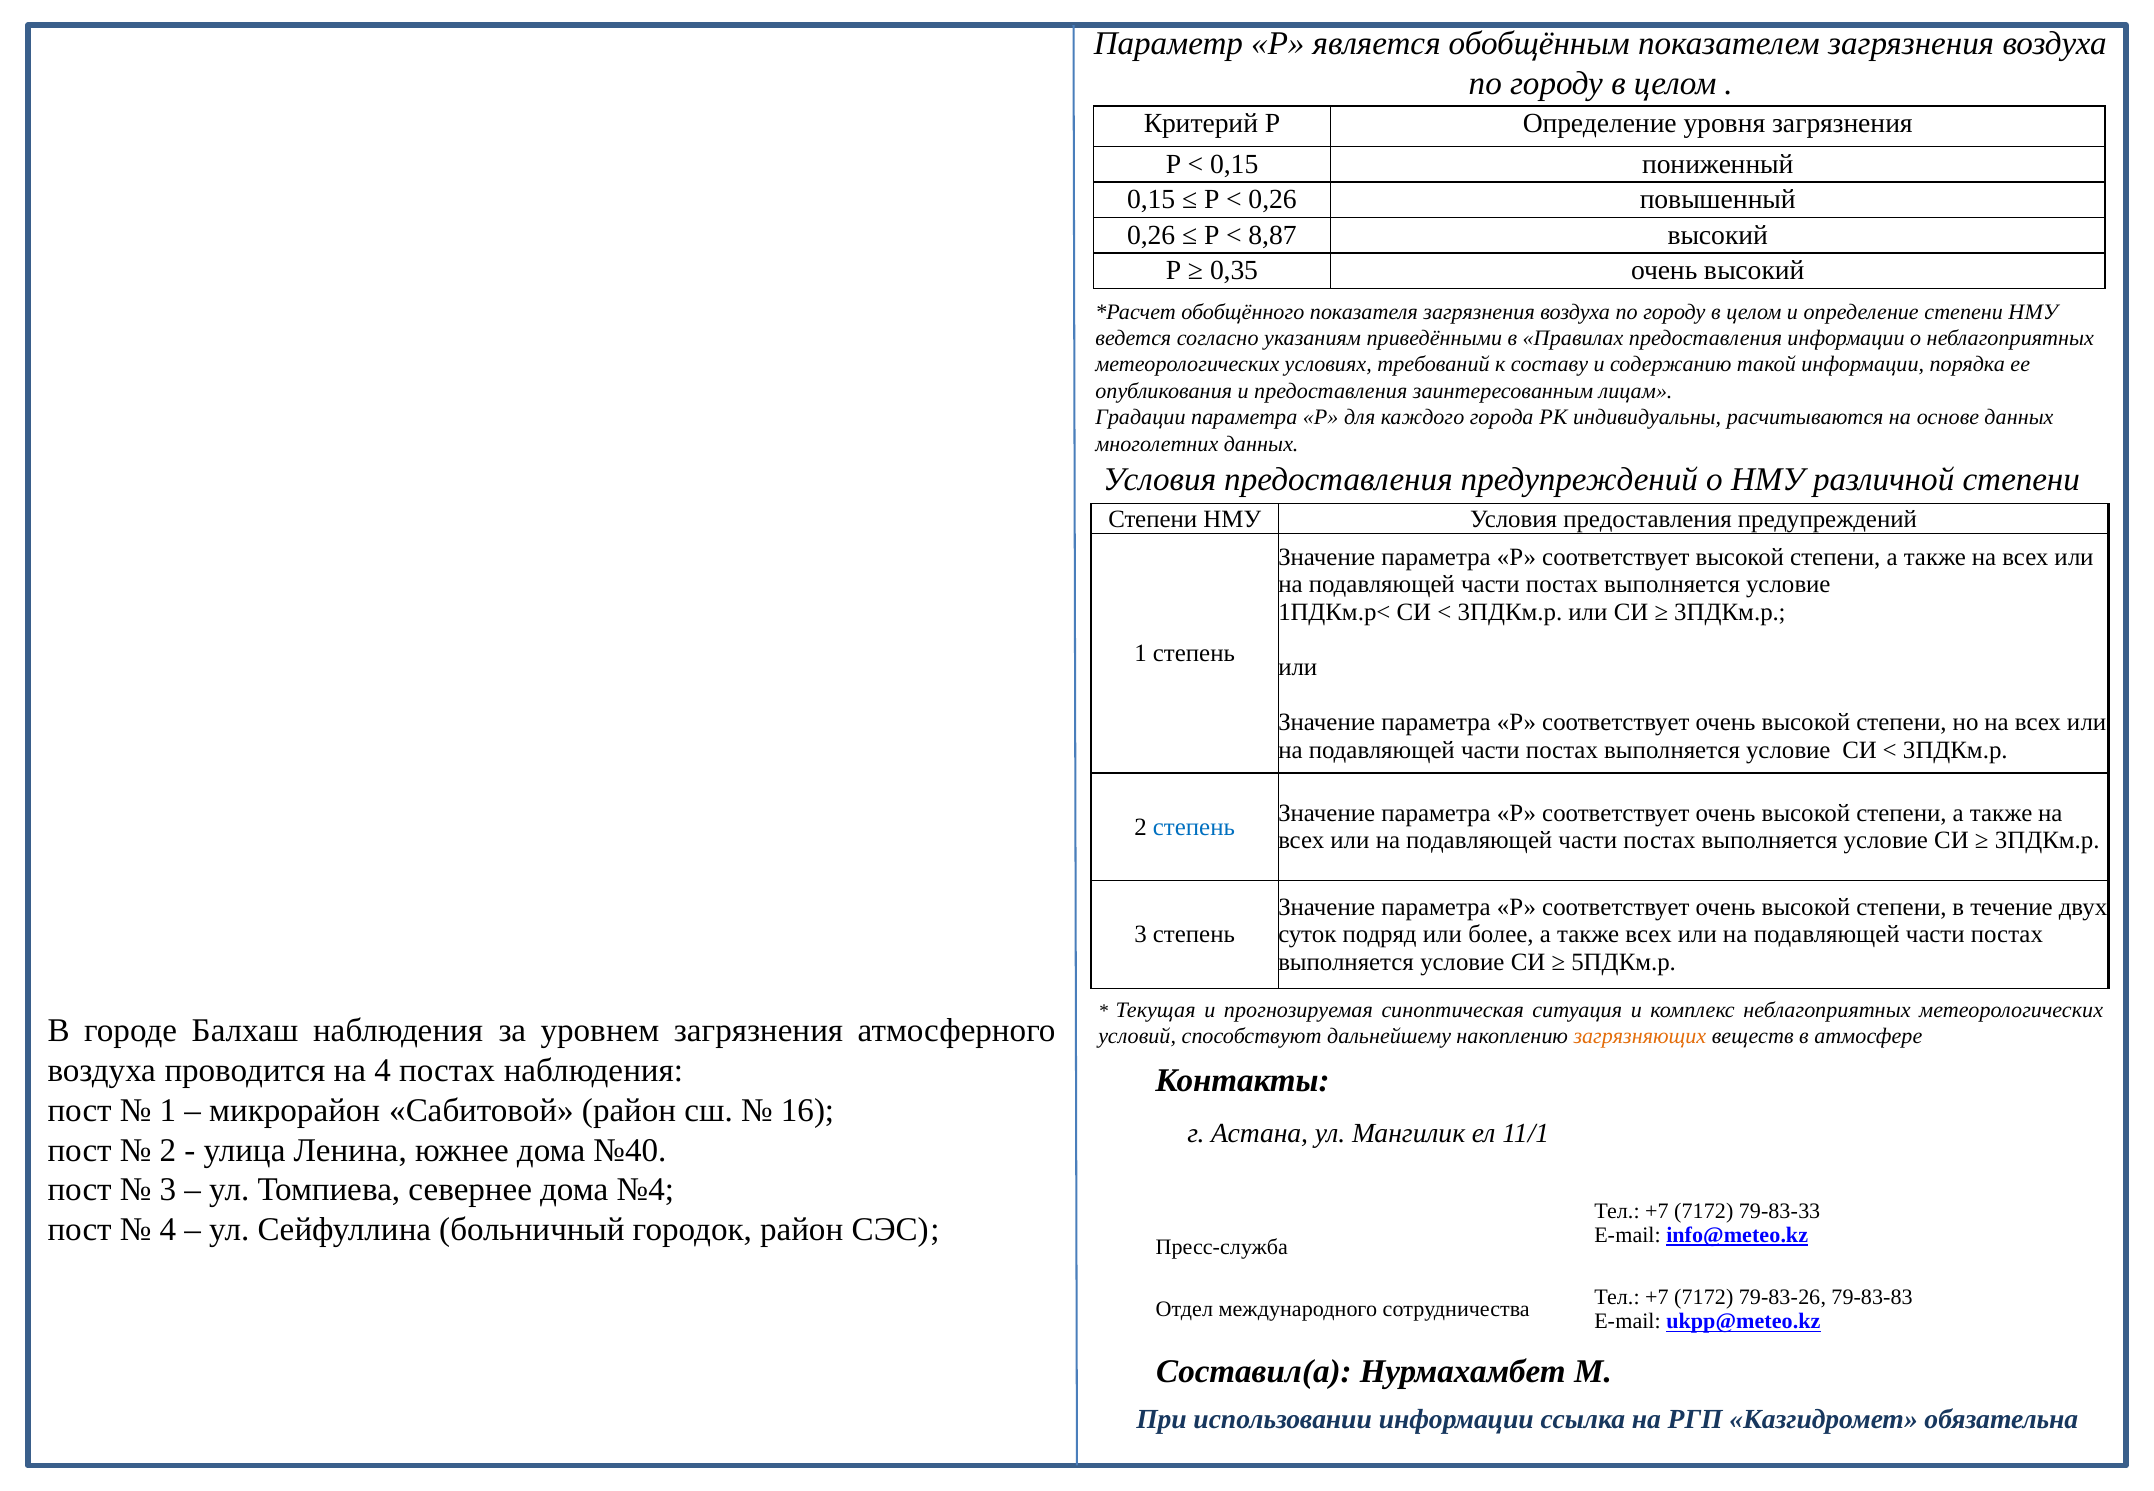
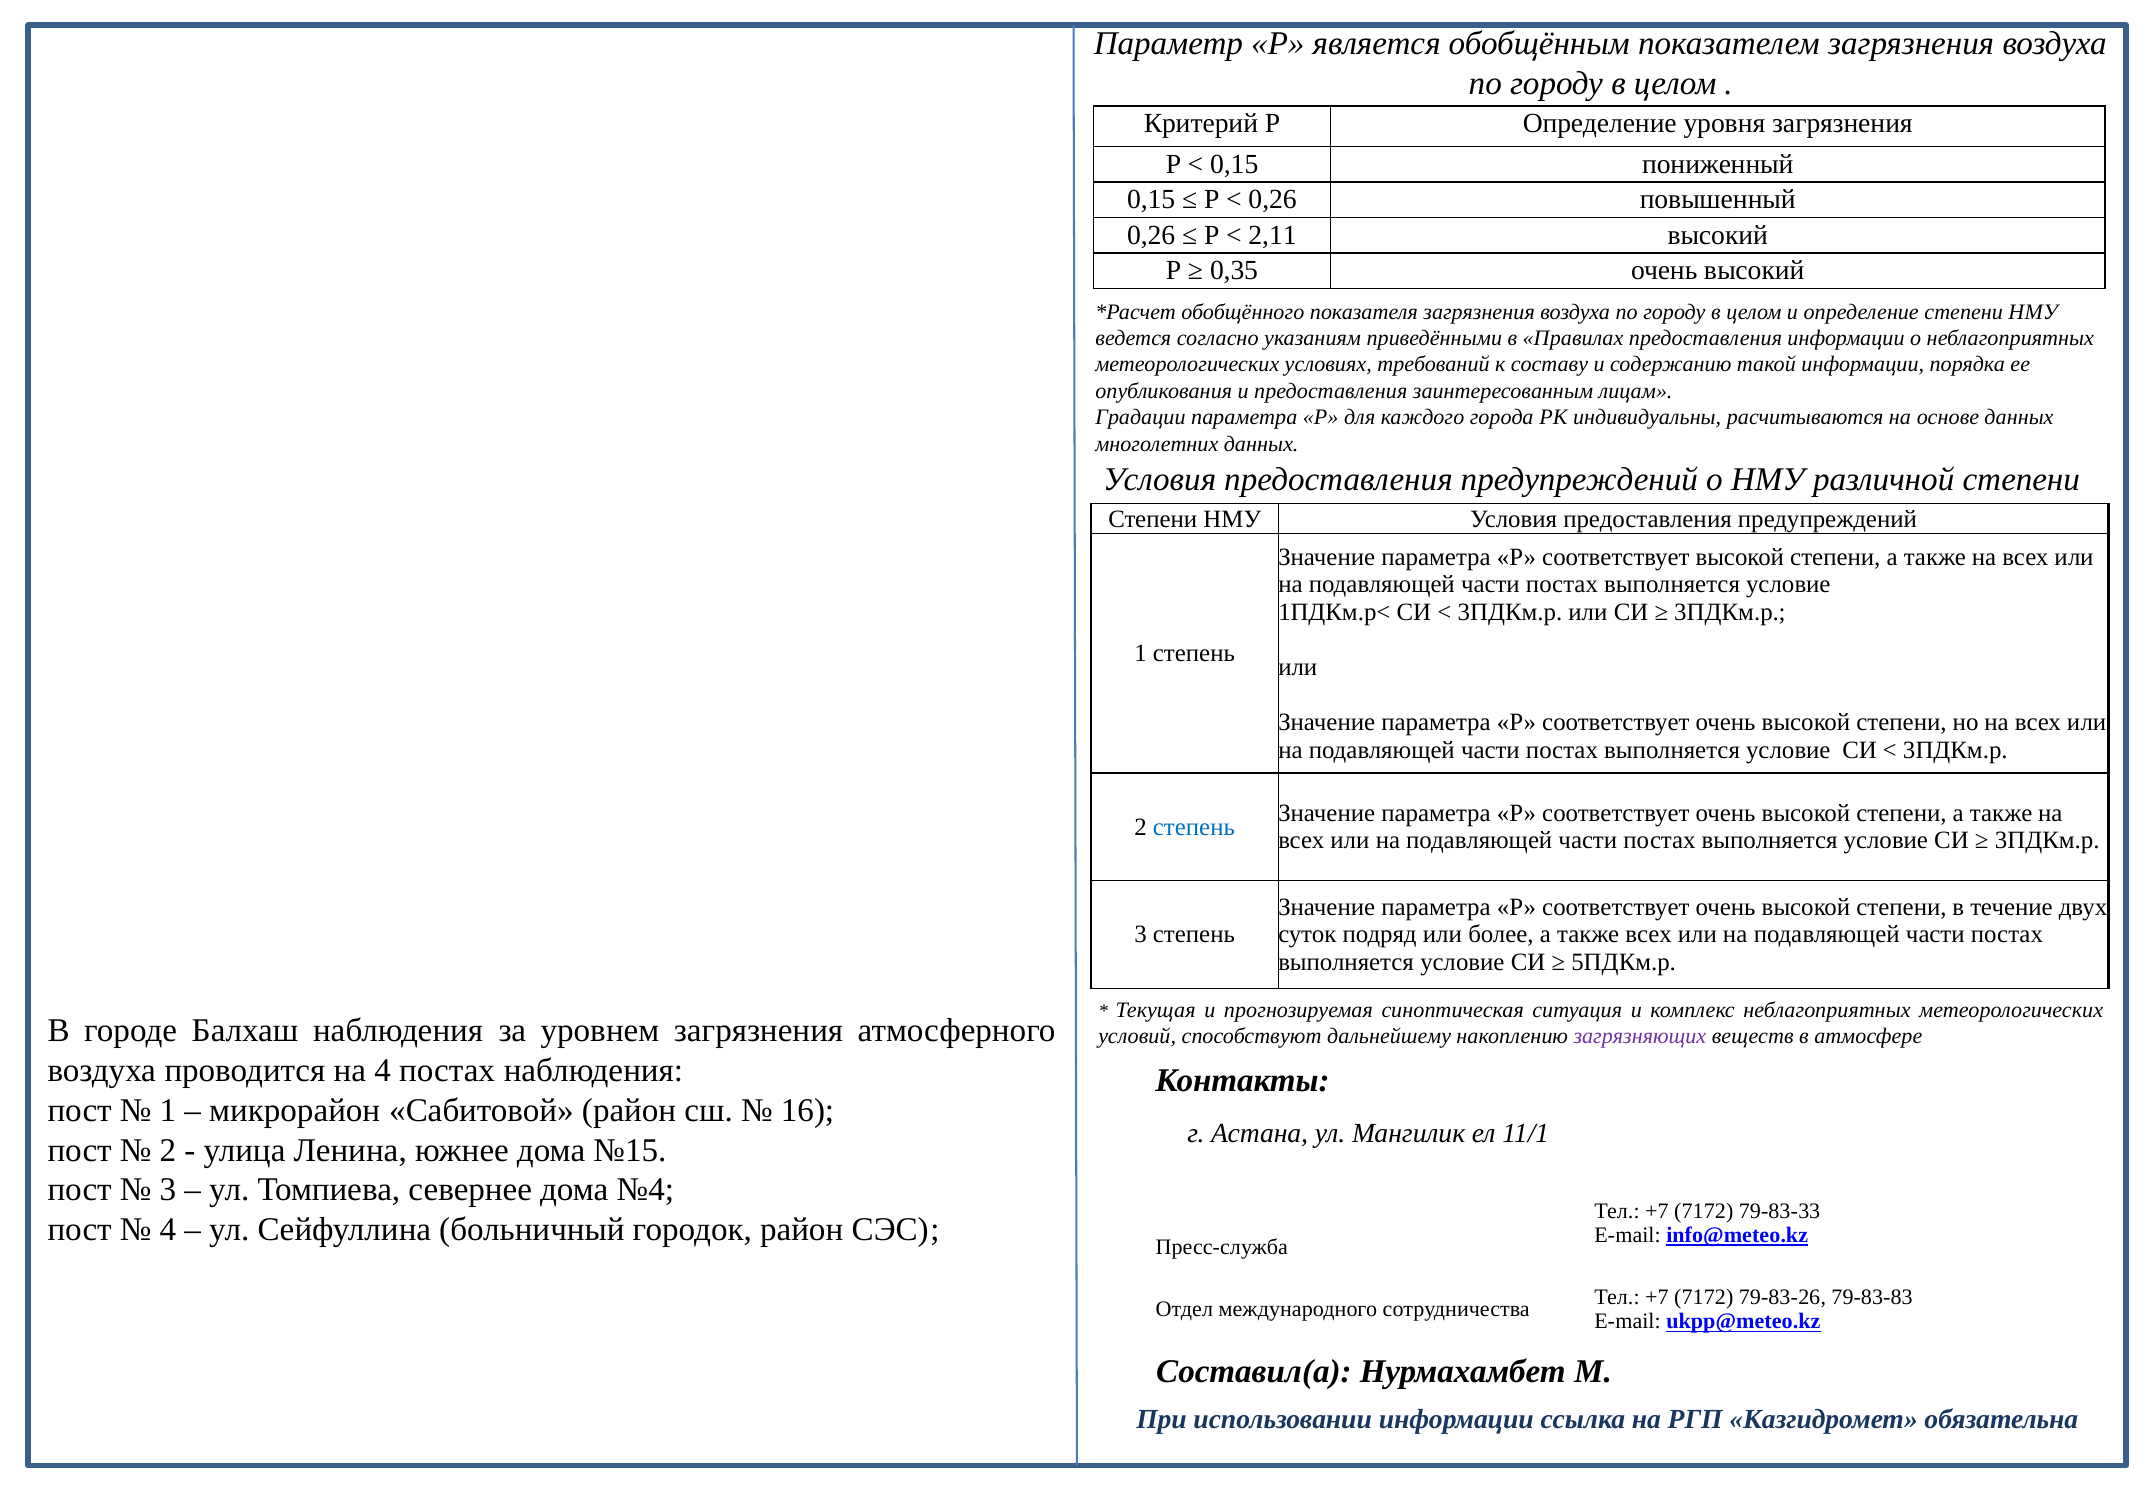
8,87: 8,87 -> 2,11
загрязняющих colour: orange -> purple
№40: №40 -> №15
